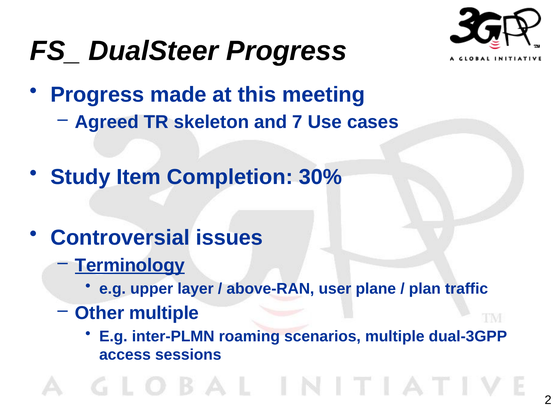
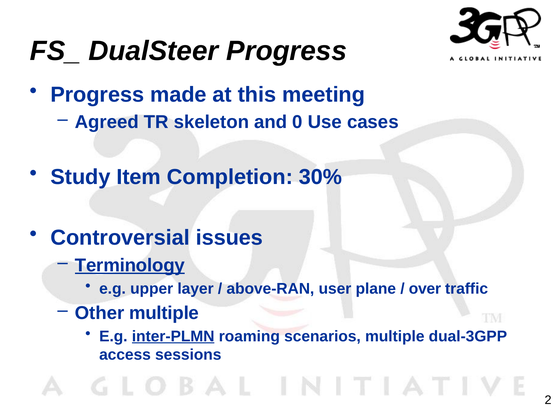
7: 7 -> 0
plan: plan -> over
inter-PLMN underline: none -> present
